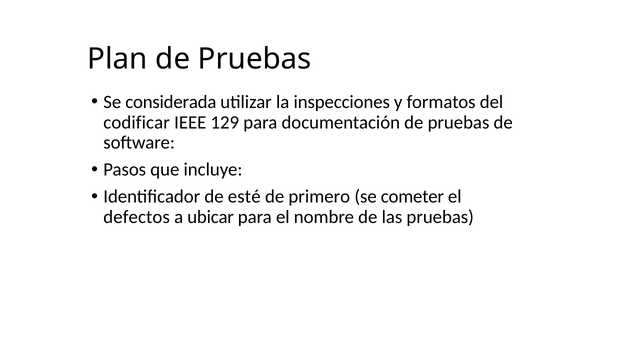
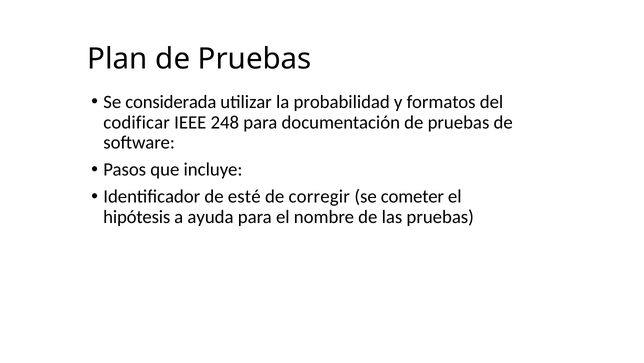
inspecciones: inspecciones -> probabilidad
129: 129 -> 248
primero: primero -> corregir
defectos: defectos -> hipótesis
ubicar: ubicar -> ayuda
